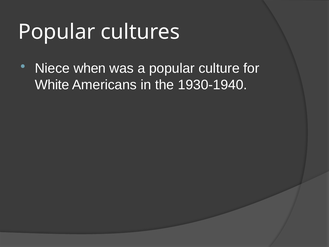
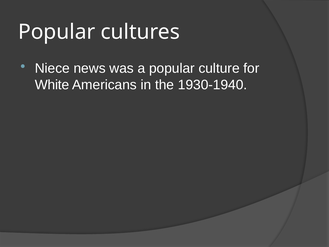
when: when -> news
